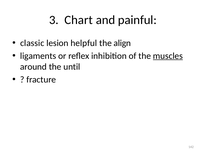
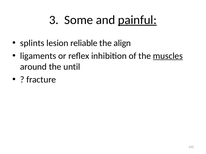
Chart: Chart -> Some
painful underline: none -> present
classic: classic -> splints
helpful: helpful -> reliable
